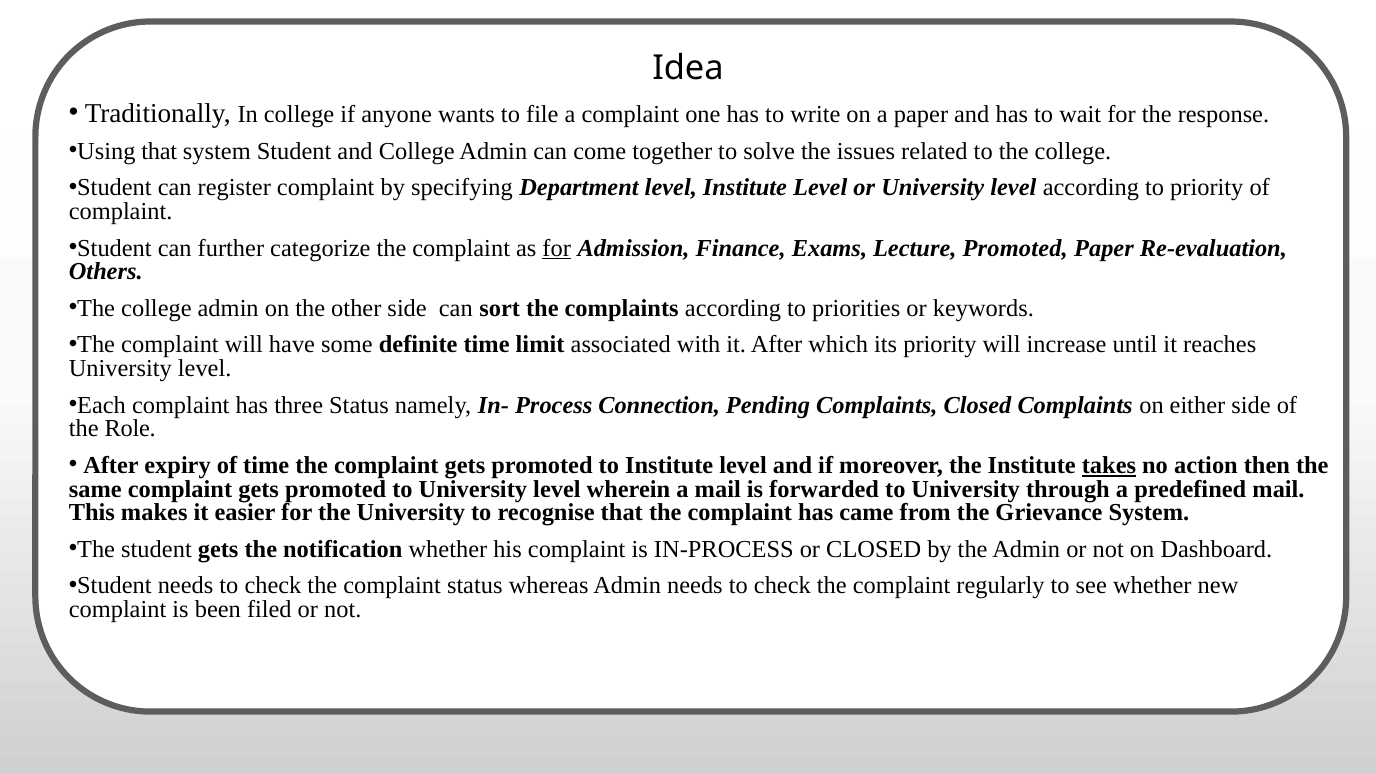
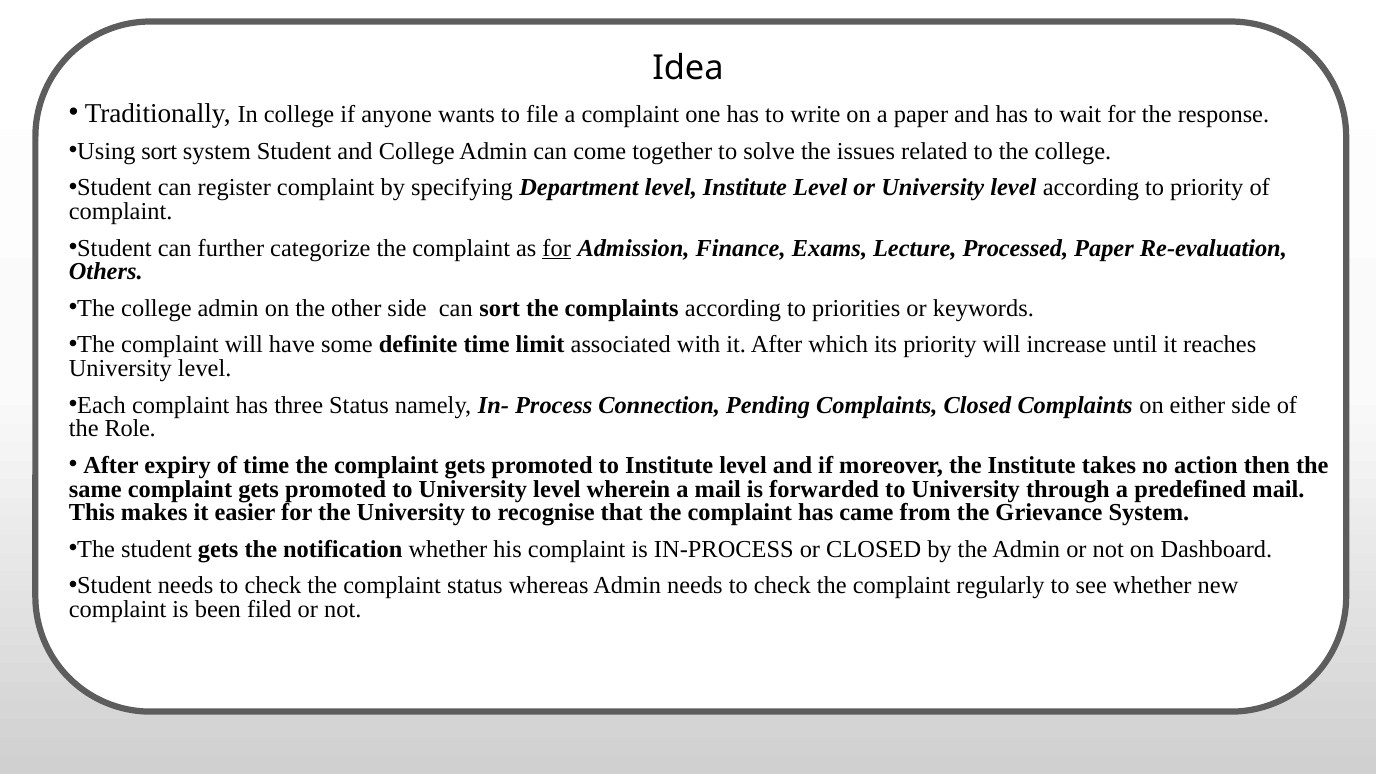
Using that: that -> sort
Lecture Promoted: Promoted -> Processed
takes underline: present -> none
